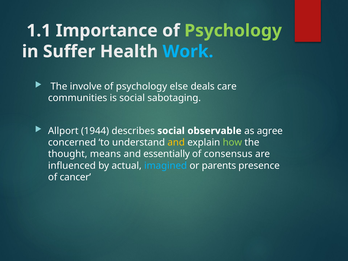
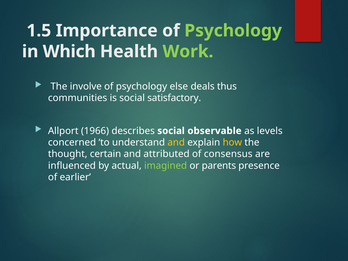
1.1: 1.1 -> 1.5
Suffer: Suffer -> Which
Work colour: light blue -> light green
care: care -> thus
sabotaging: sabotaging -> satisfactory
1944: 1944 -> 1966
agree: agree -> levels
how colour: light green -> yellow
means: means -> certain
essentially: essentially -> attributed
imagined colour: light blue -> light green
cancer: cancer -> earlier
